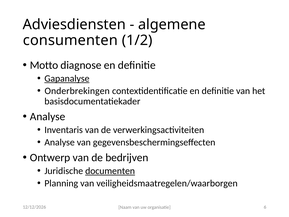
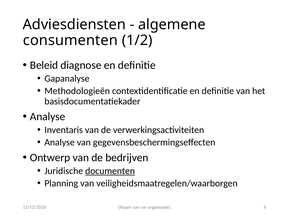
Motto: Motto -> Beleid
Gapanalyse underline: present -> none
Onderbrekingen: Onderbrekingen -> Methodologieën
